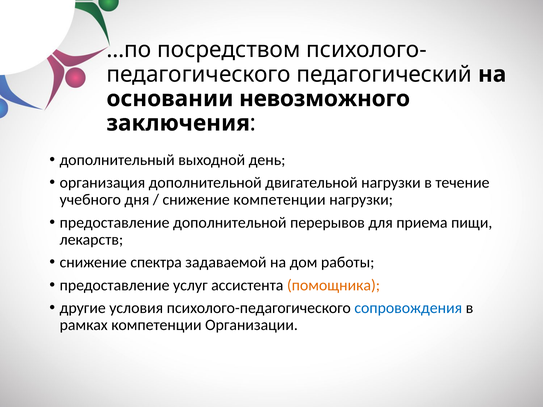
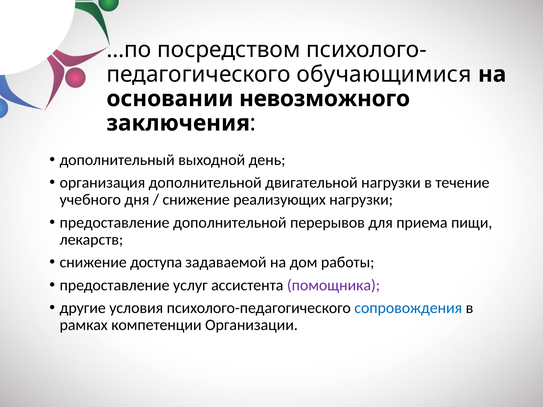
педагогический: педагогический -> обучающимися
снижение компетенции: компетенции -> реализующих
спектра: спектра -> доступа
помощника colour: orange -> purple
